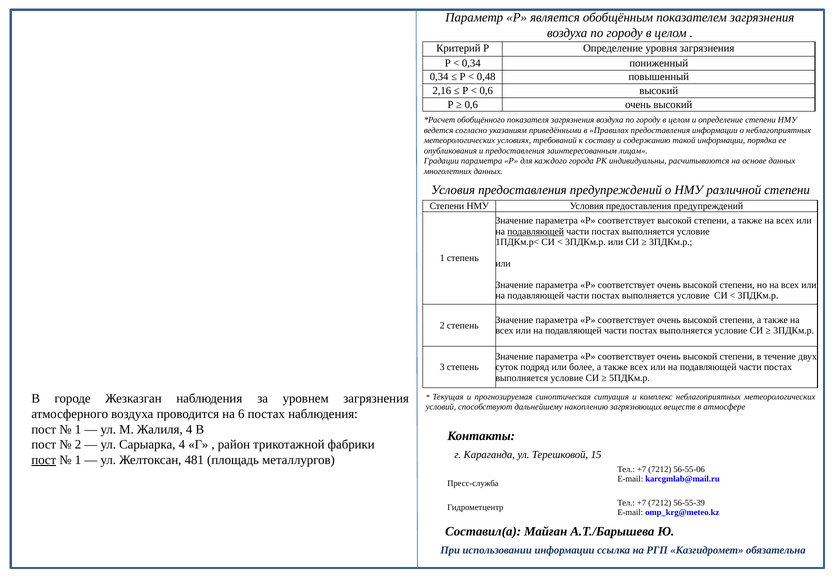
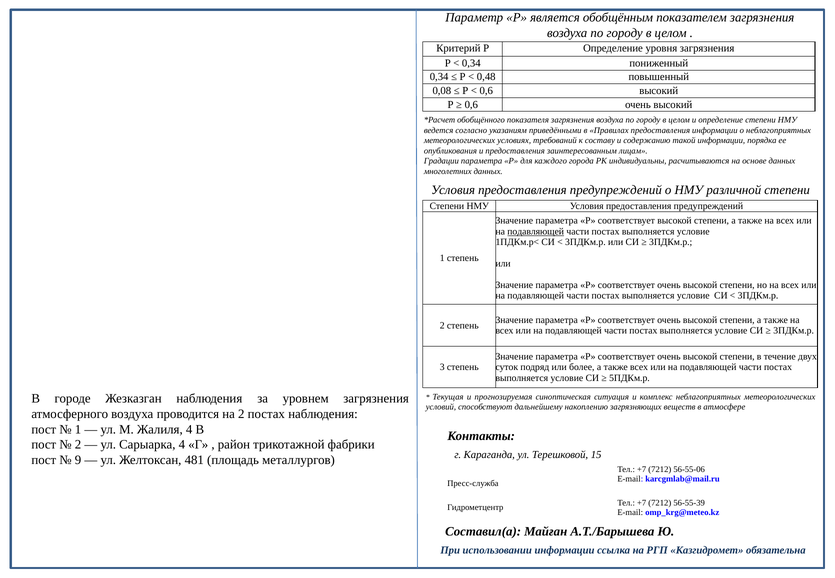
2,16: 2,16 -> 0,08
на 6: 6 -> 2
пост at (44, 460) underline: present -> none
1 at (78, 460): 1 -> 9
